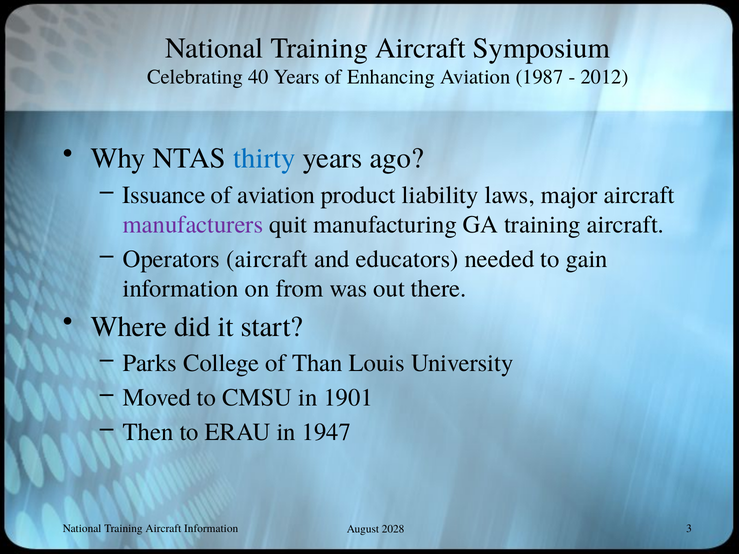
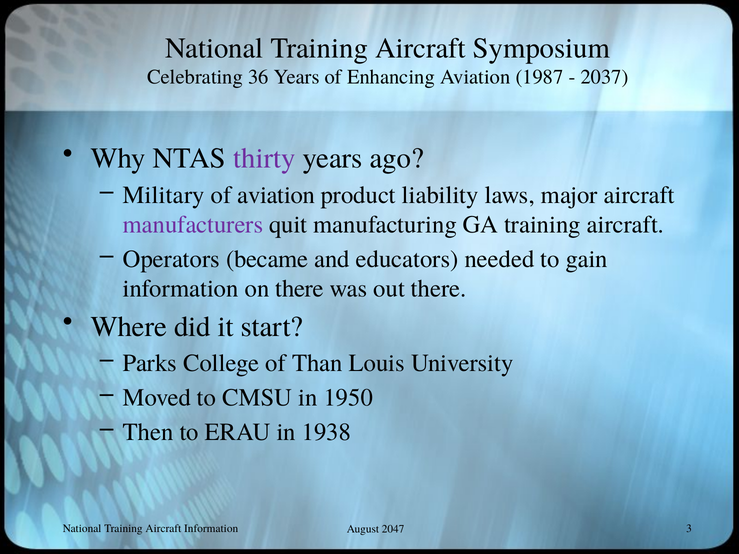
40: 40 -> 36
2012: 2012 -> 2037
thirty colour: blue -> purple
Issuance: Issuance -> Military
Operators aircraft: aircraft -> became
on from: from -> there
1901: 1901 -> 1950
1947: 1947 -> 1938
2028: 2028 -> 2047
